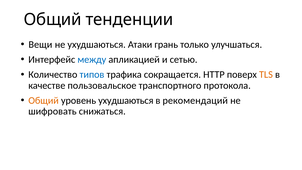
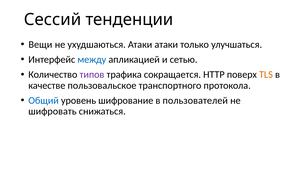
Общий at (53, 20): Общий -> Сессий
Атаки грань: грань -> атаки
типов colour: blue -> purple
Общий at (44, 100) colour: orange -> blue
уровень ухудшаються: ухудшаються -> шифрование
рекомендаций: рекомендаций -> пользователей
